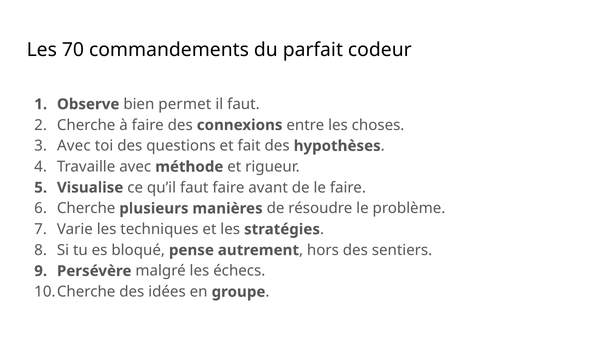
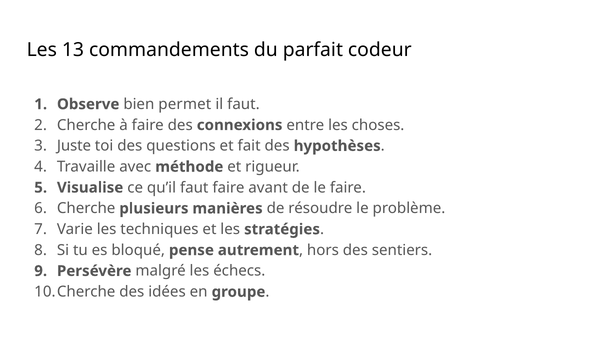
70: 70 -> 13
Avec at (74, 146): Avec -> Juste
